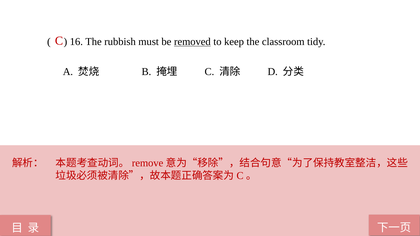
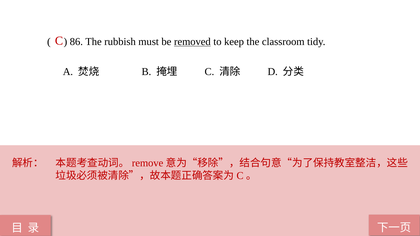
16: 16 -> 86
